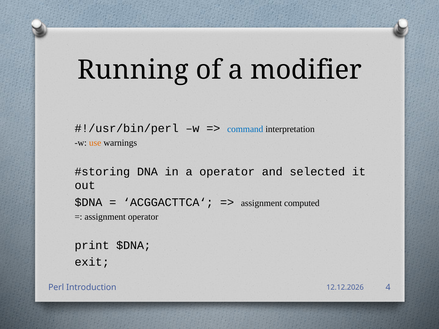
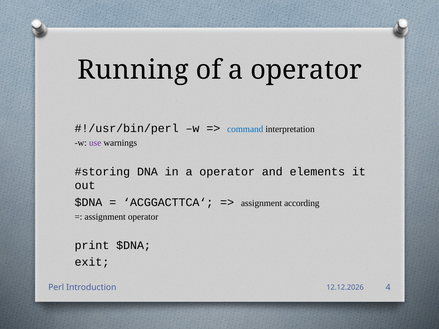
of a modifier: modifier -> operator
use colour: orange -> purple
selected: selected -> elements
computed: computed -> according
